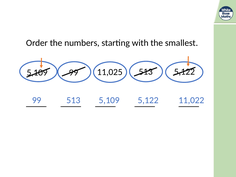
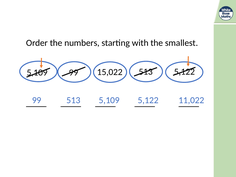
11,025: 11,025 -> 15,022
